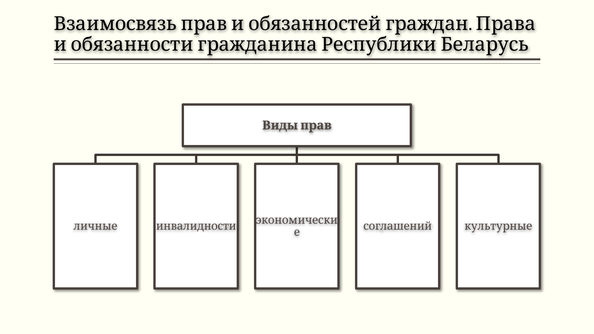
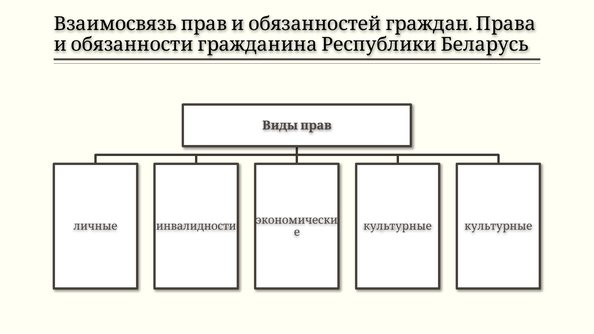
соглашений at (398, 226): соглашений -> культурные
